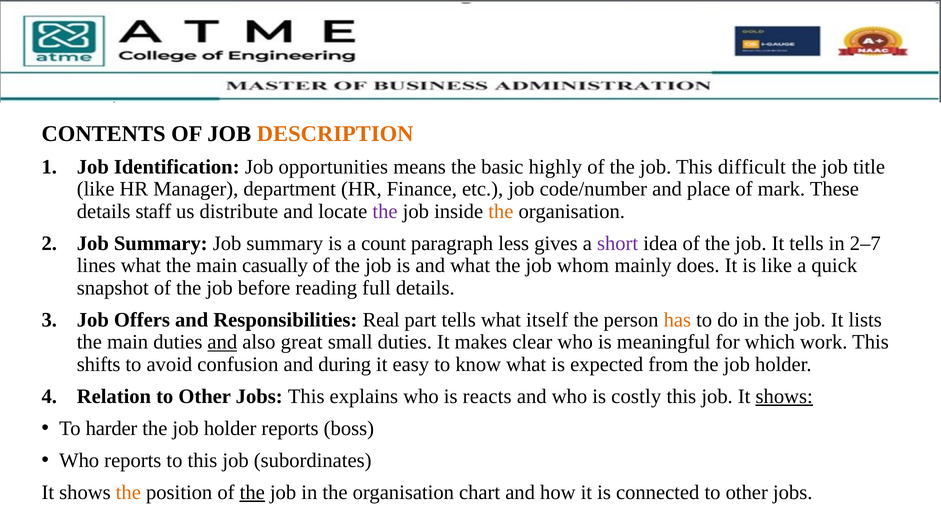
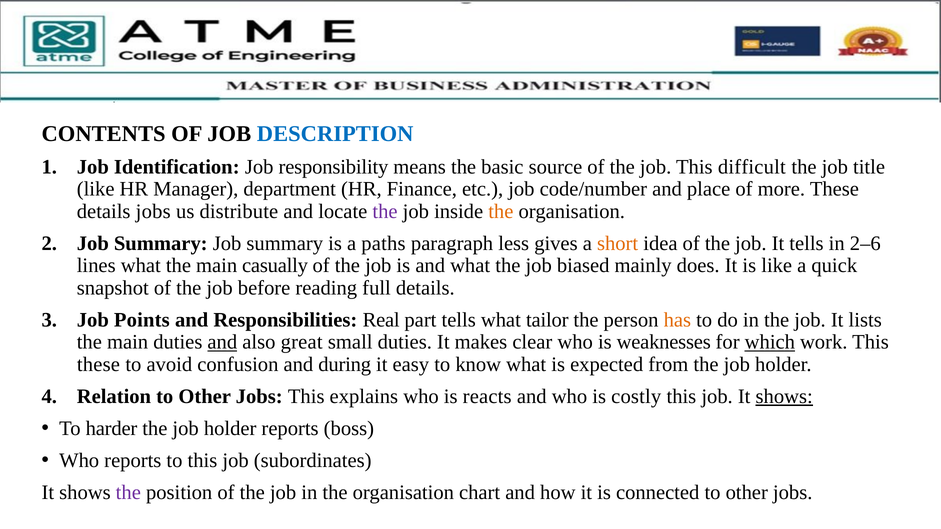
DESCRIPTION colour: orange -> blue
opportunities: opportunities -> responsibility
highly: highly -> source
mark: mark -> more
details staff: staff -> jobs
count: count -> paths
short colour: purple -> orange
2–7: 2–7 -> 2–6
whom: whom -> biased
Offers: Offers -> Points
itself: itself -> tailor
meaningful: meaningful -> weaknesses
which underline: none -> present
shifts at (99, 365): shifts -> these
the at (128, 493) colour: orange -> purple
the at (252, 493) underline: present -> none
